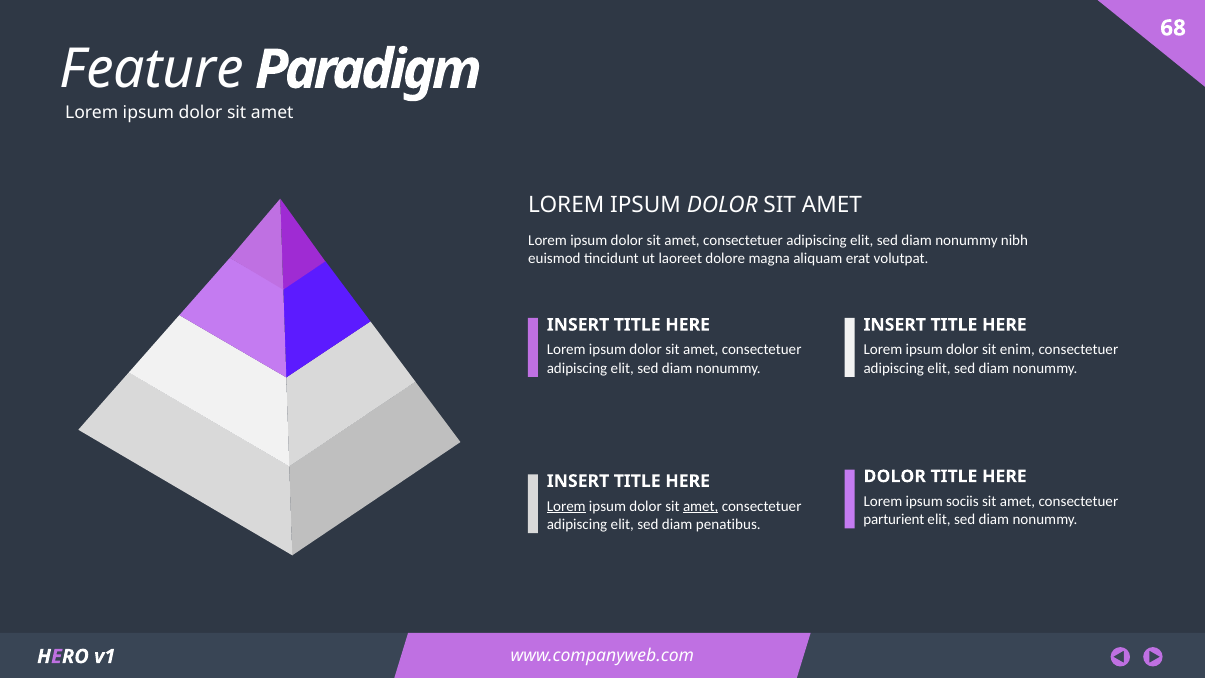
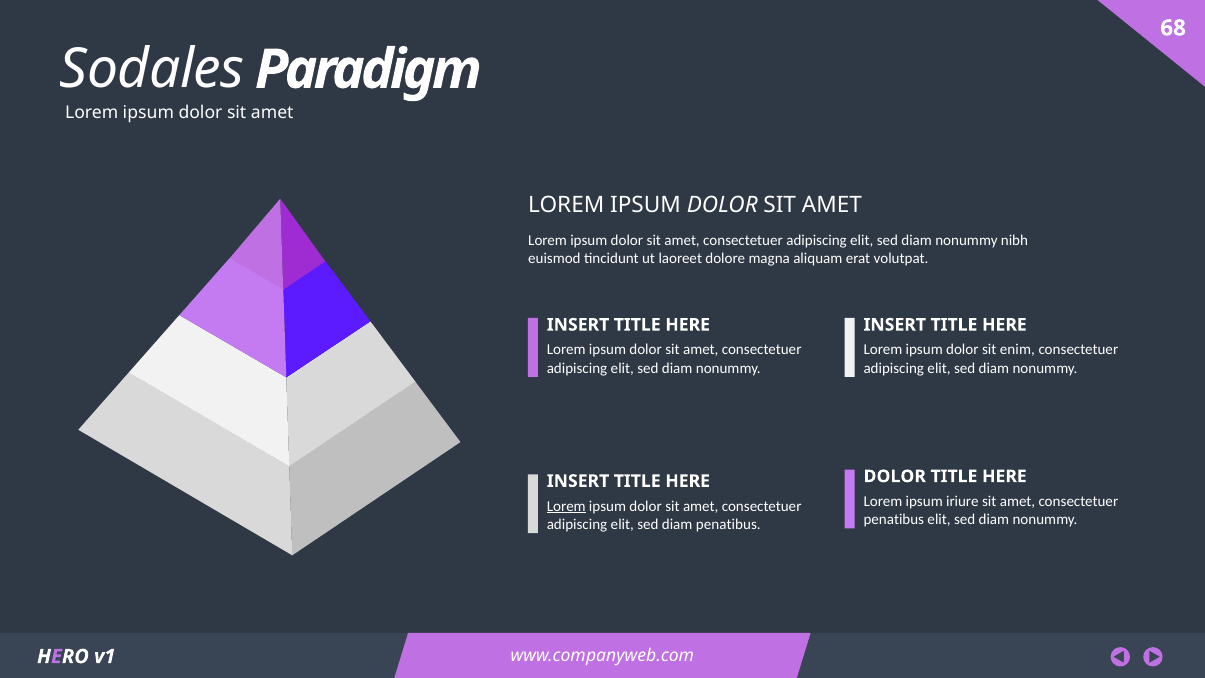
Feature: Feature -> Sodales
sociis: sociis -> iriure
amet at (701, 506) underline: present -> none
parturient at (894, 519): parturient -> penatibus
